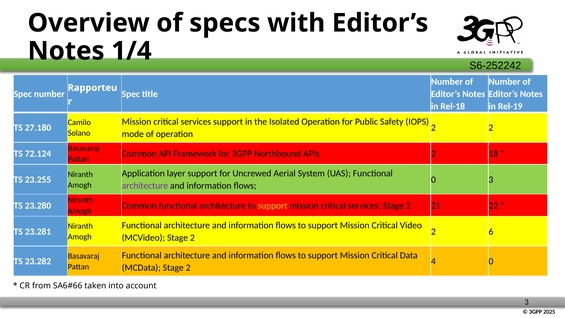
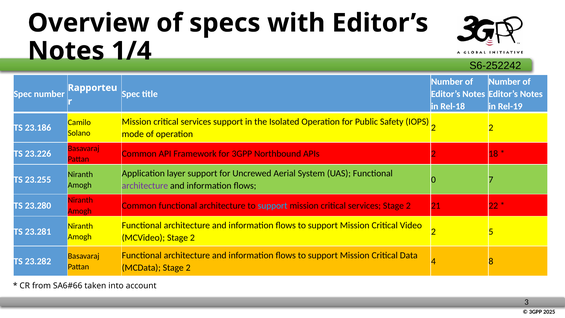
27.180: 27.180 -> 23.186
72.124: 72.124 -> 23.226
0 3: 3 -> 7
support at (273, 206) colour: yellow -> light blue
6: 6 -> 5
4 0: 0 -> 8
